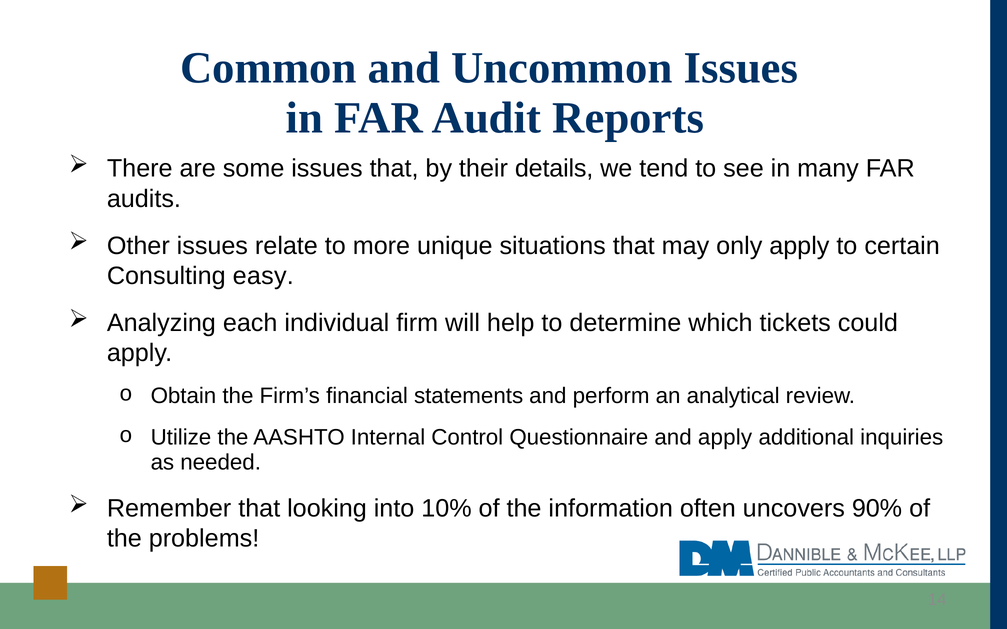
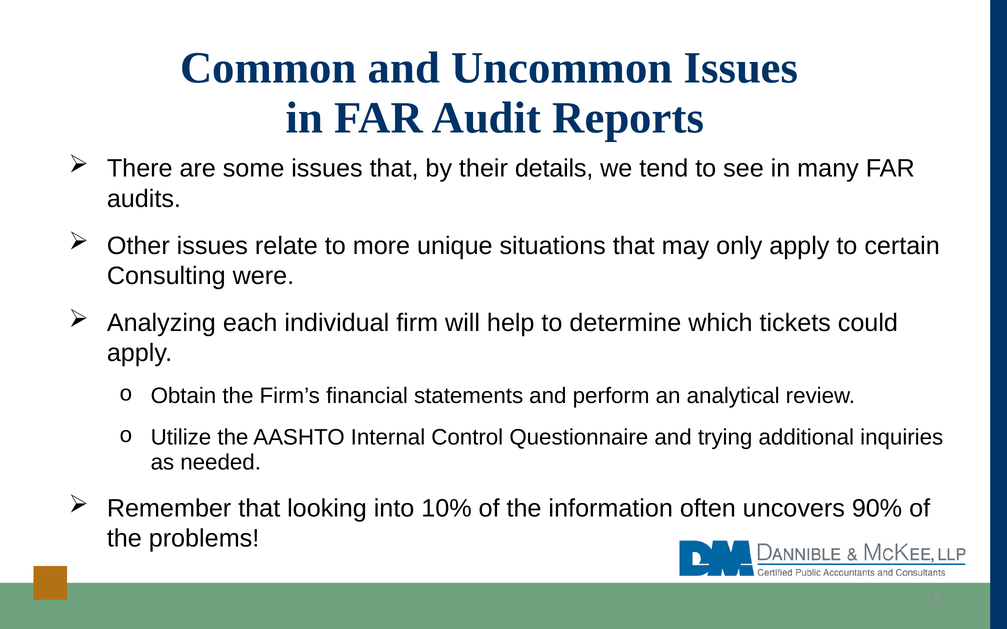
easy: easy -> were
and apply: apply -> trying
